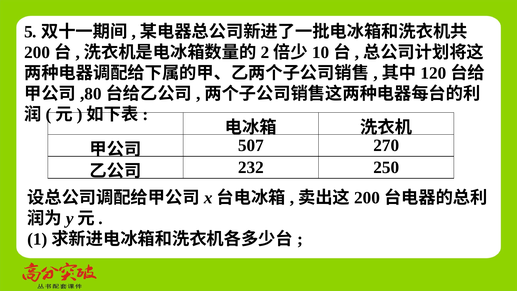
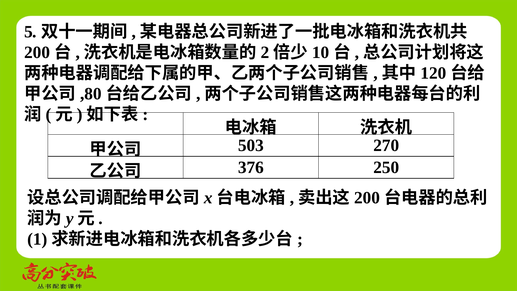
507: 507 -> 503
232: 232 -> 376
